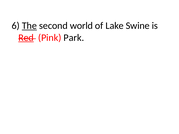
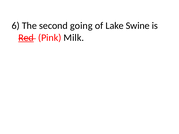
The underline: present -> none
world: world -> going
Park: Park -> Milk
